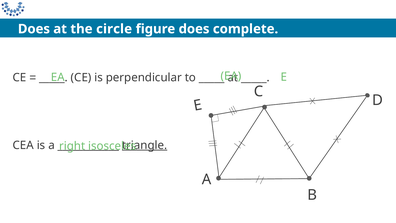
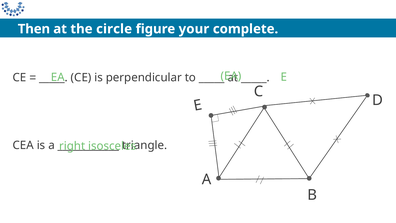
Does at (34, 29): Does -> Then
figure does: does -> your
triangle underline: present -> none
